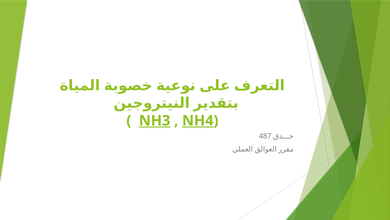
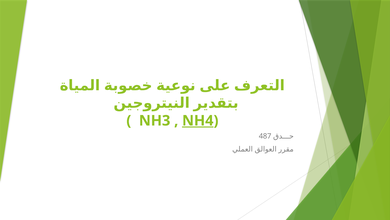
NH3 underline: present -> none
